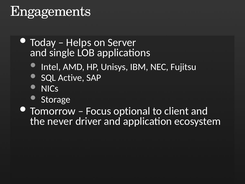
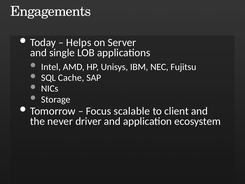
Active: Active -> Cache
optional: optional -> scalable
